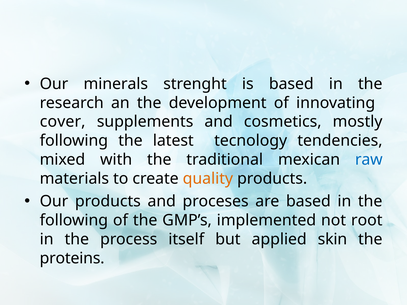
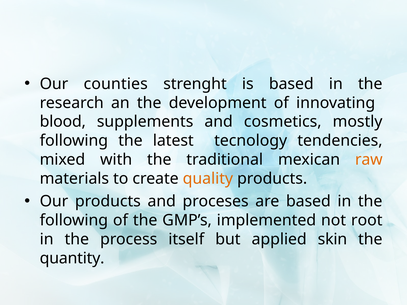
minerals: minerals -> counties
cover: cover -> blood
raw colour: blue -> orange
proteins: proteins -> quantity
